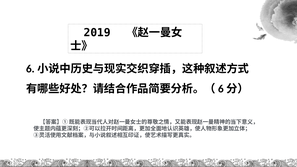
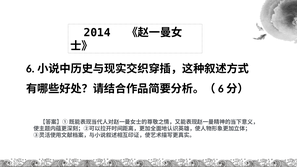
2019: 2019 -> 2014
